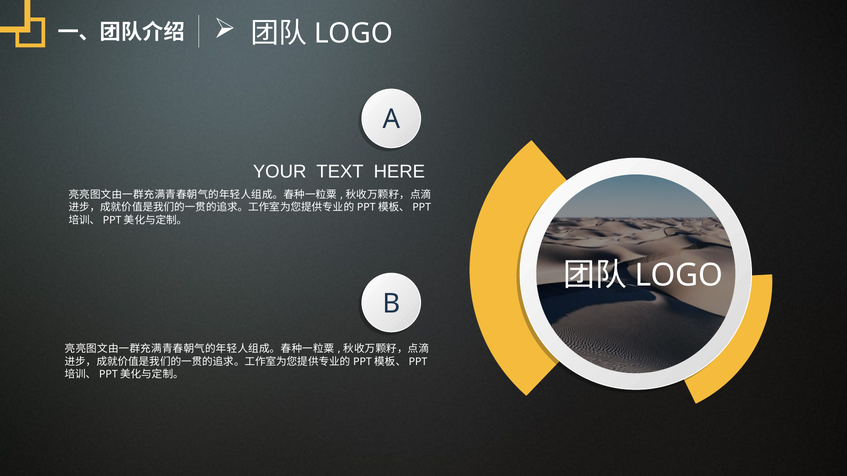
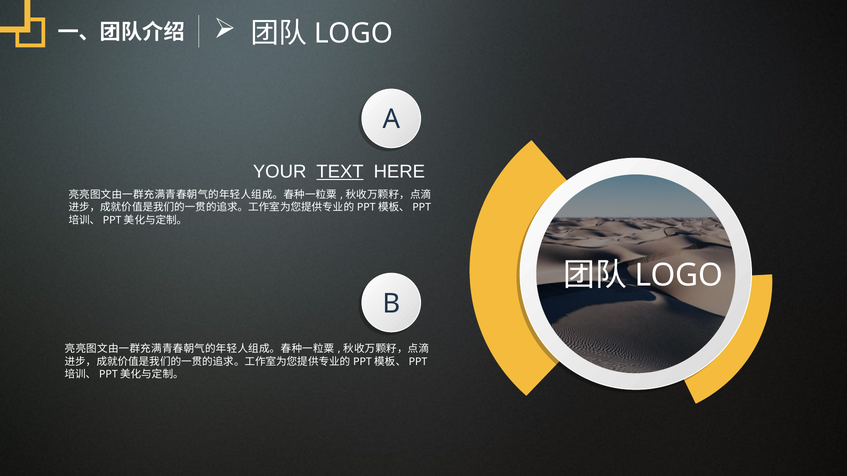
TEXT underline: none -> present
